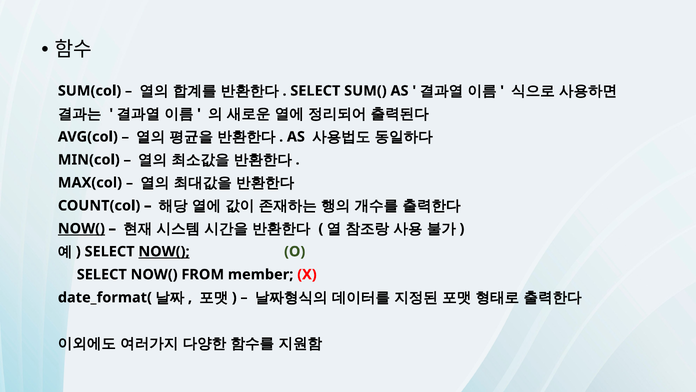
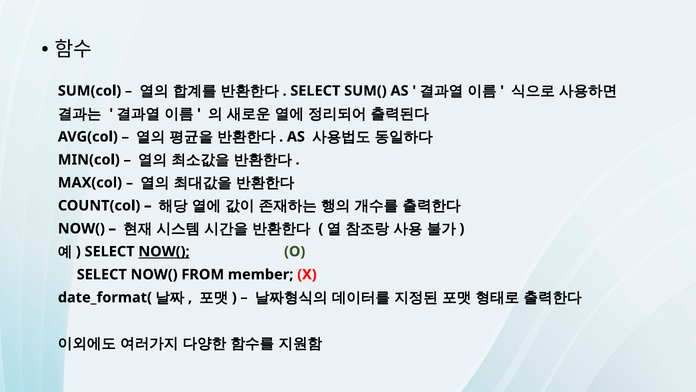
NOW( at (81, 228) underline: present -> none
